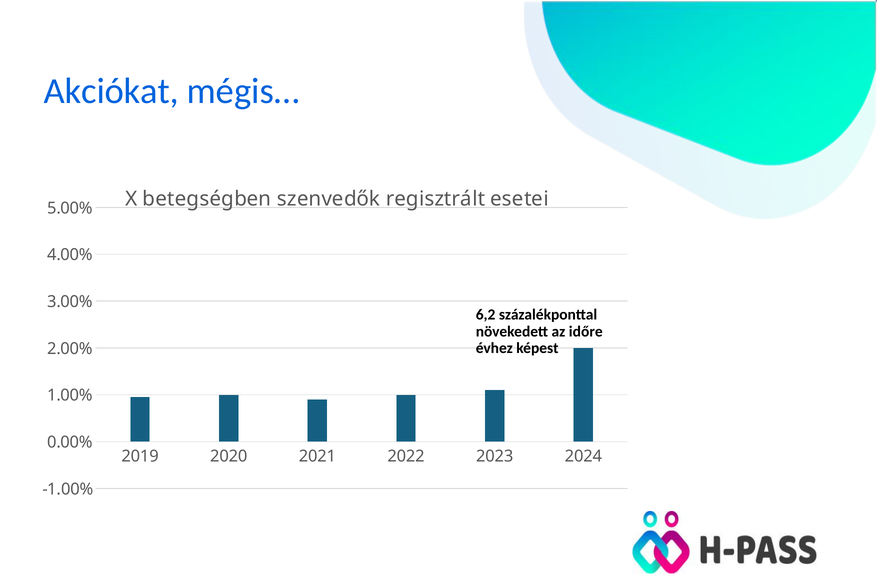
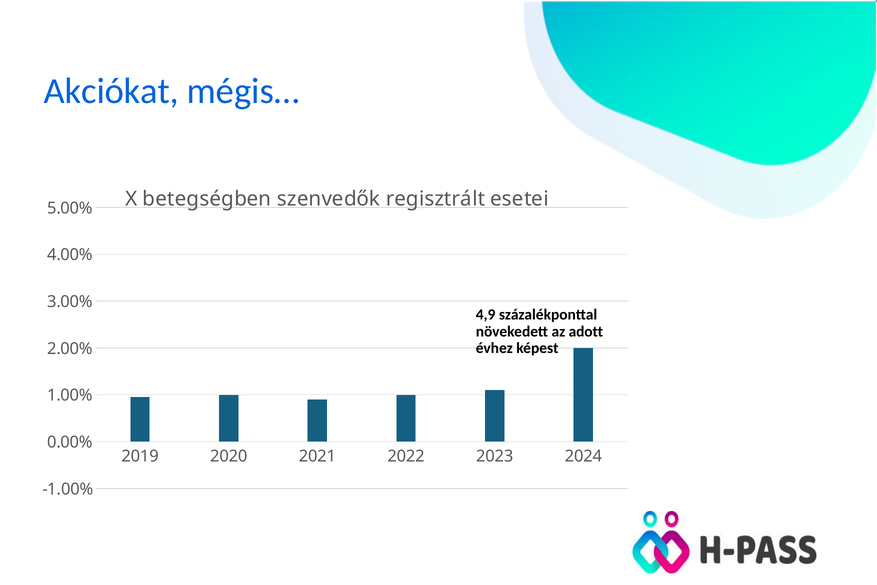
6,2: 6,2 -> 4,9
időre: időre -> adott
